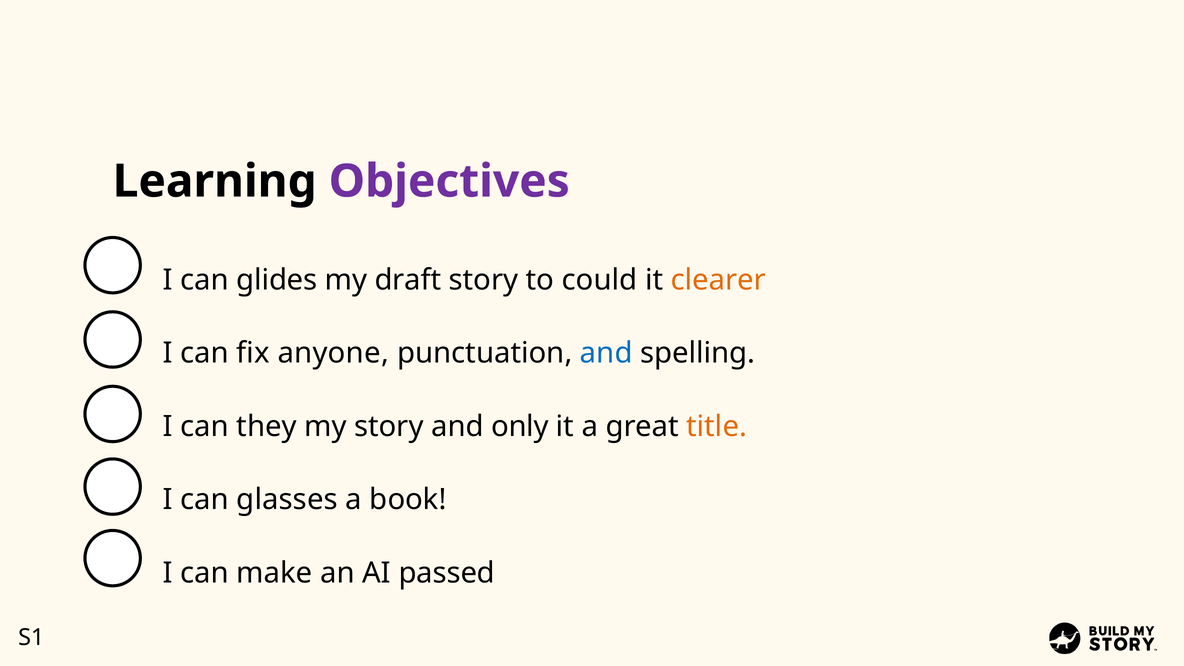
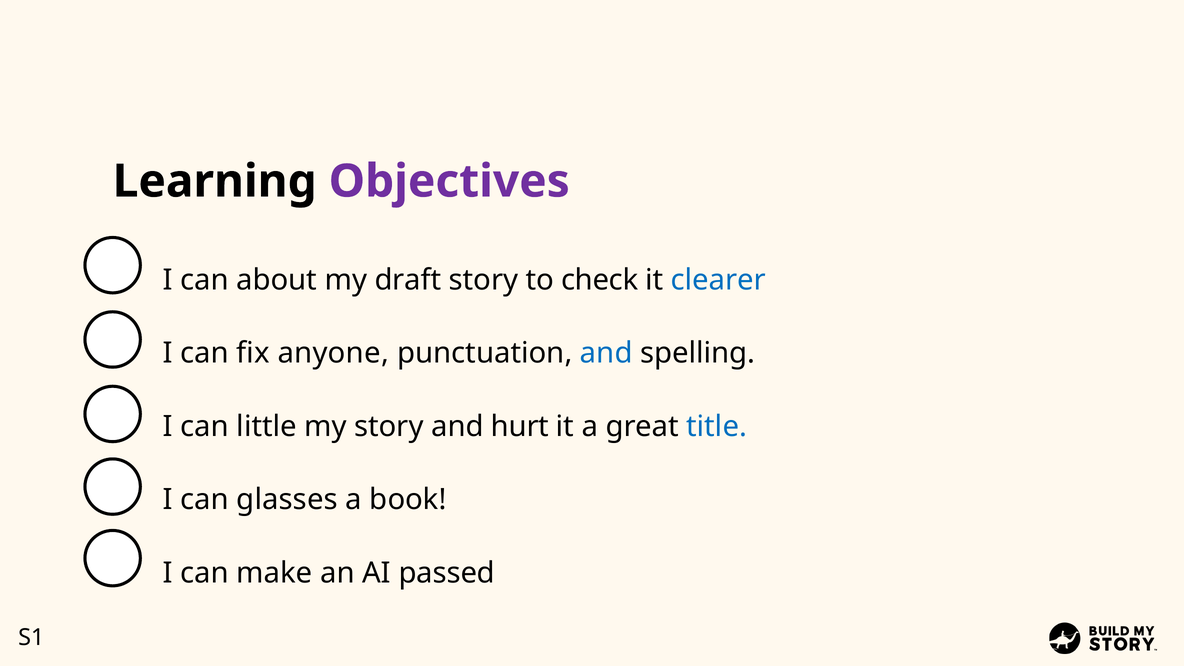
glides: glides -> about
could: could -> check
clearer colour: orange -> blue
they: they -> little
only: only -> hurt
title colour: orange -> blue
